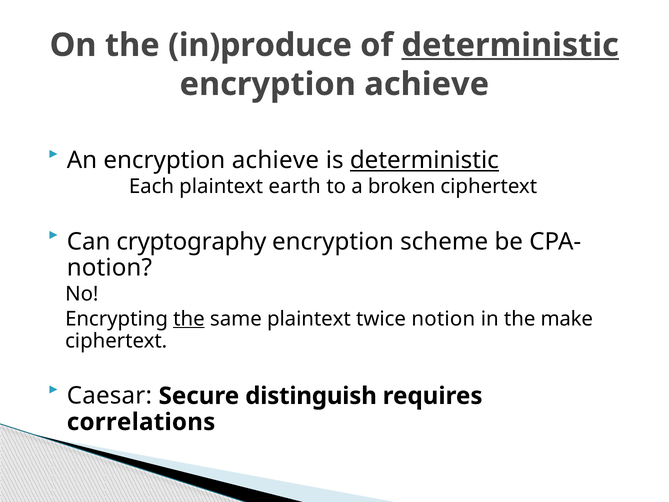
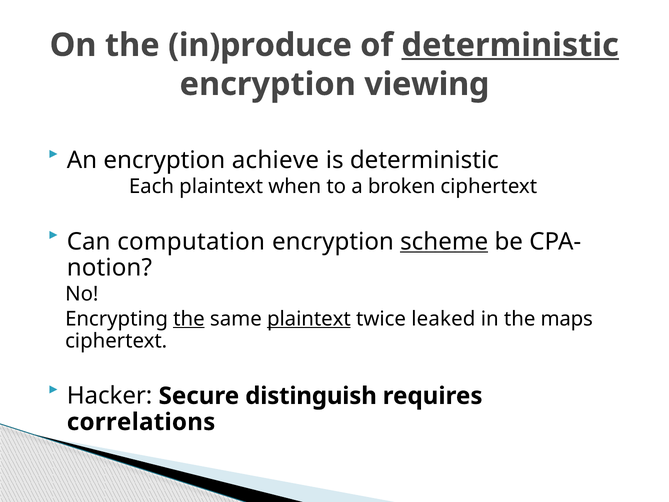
achieve at (427, 84): achieve -> viewing
deterministic at (424, 160) underline: present -> none
earth: earth -> when
cryptography: cryptography -> computation
scheme underline: none -> present
plaintext at (309, 319) underline: none -> present
twice notion: notion -> leaked
make: make -> maps
Caesar: Caesar -> Hacker
